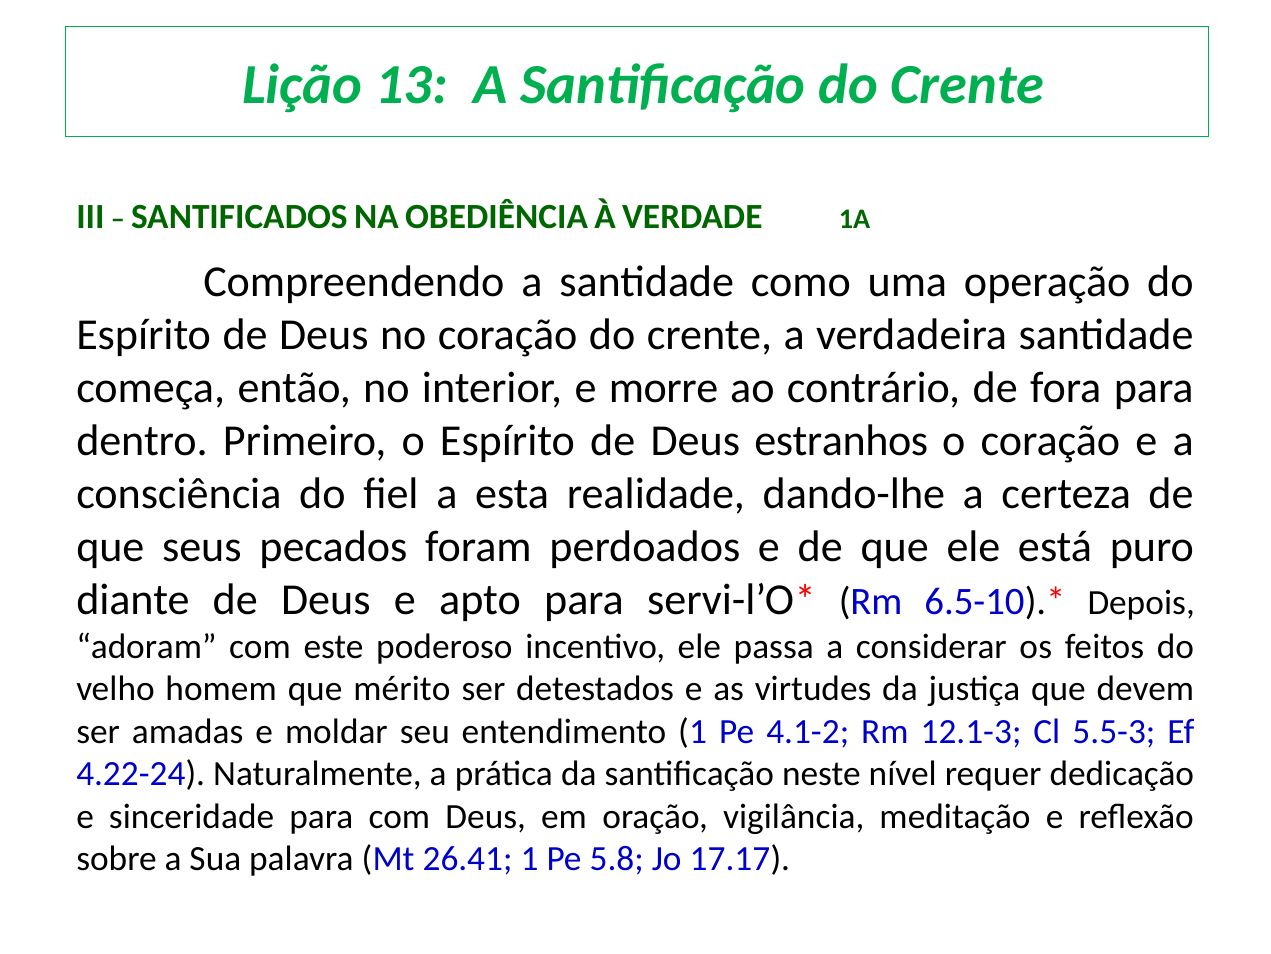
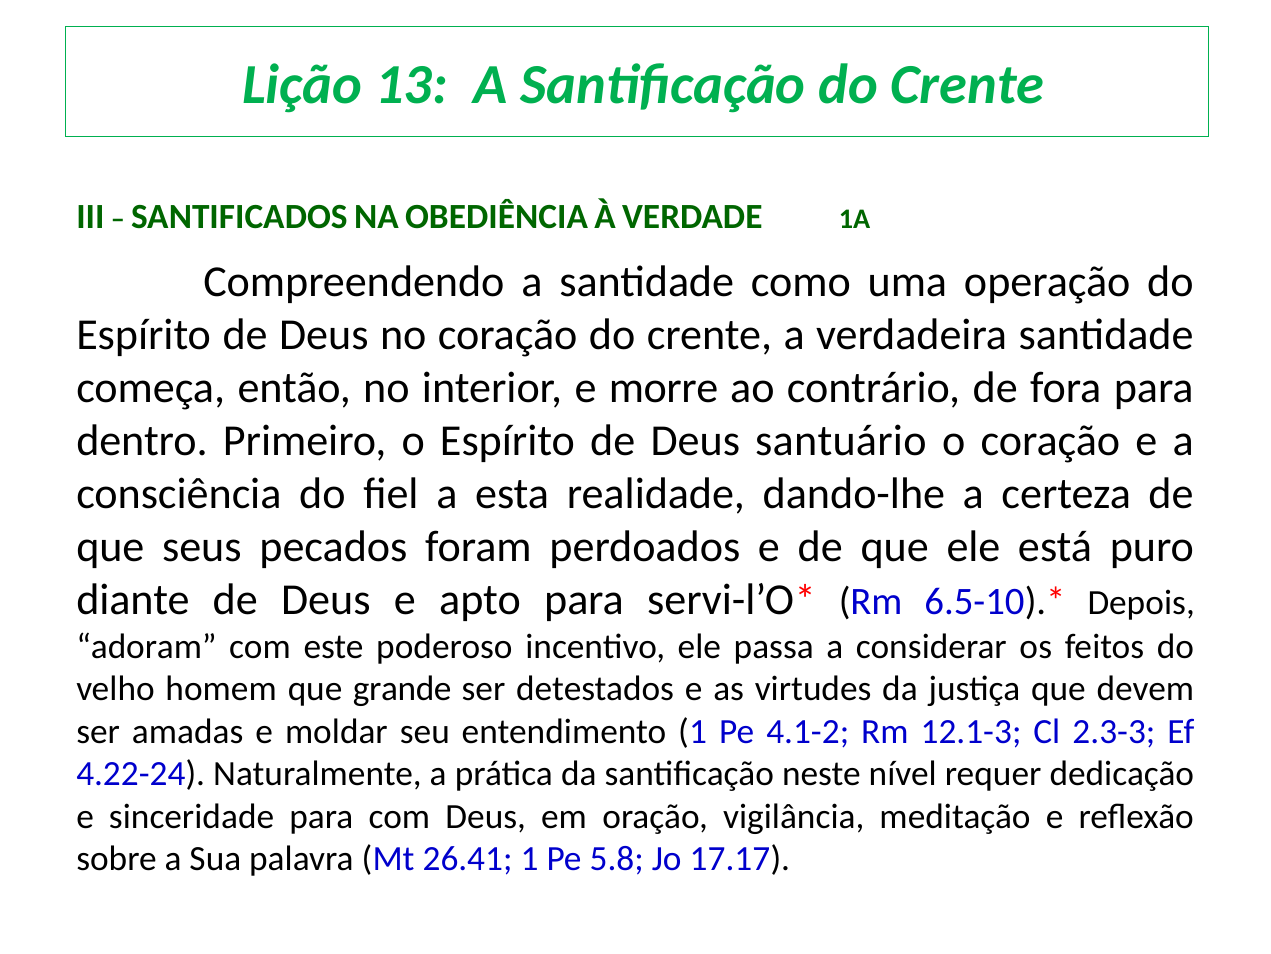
estranhos: estranhos -> santuário
mérito: mérito -> grande
5.5-3: 5.5-3 -> 2.3-3
